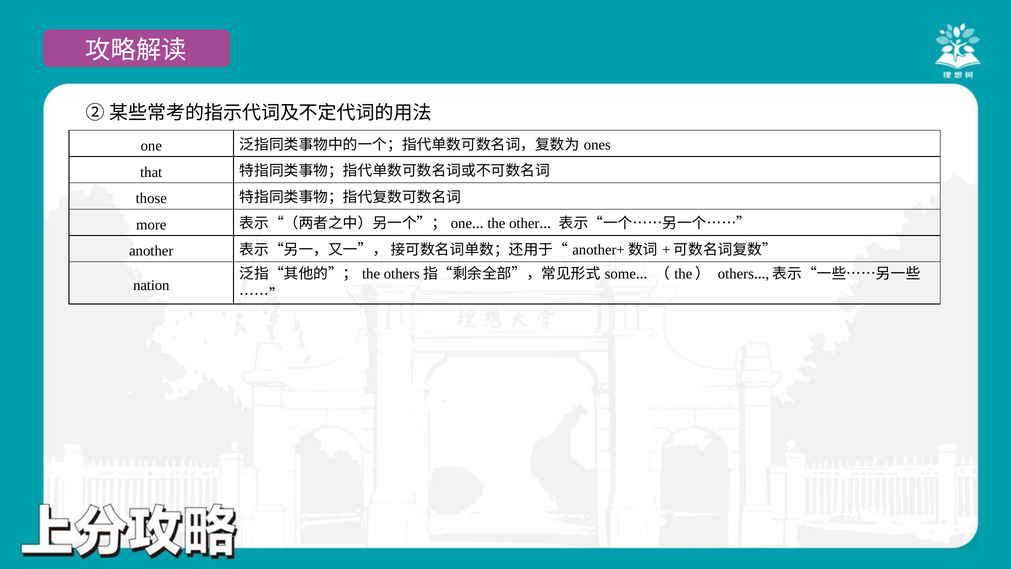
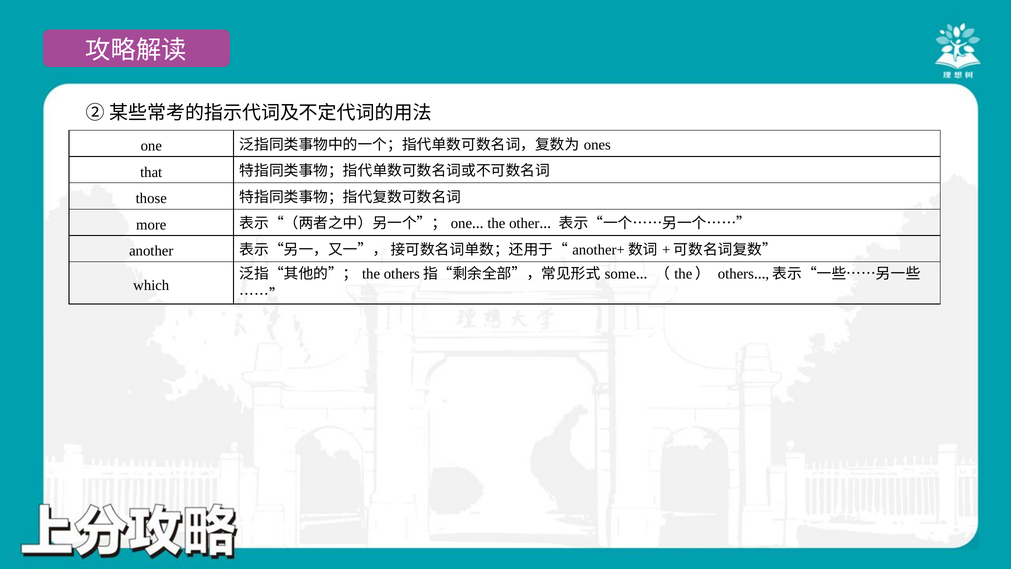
nation: nation -> which
